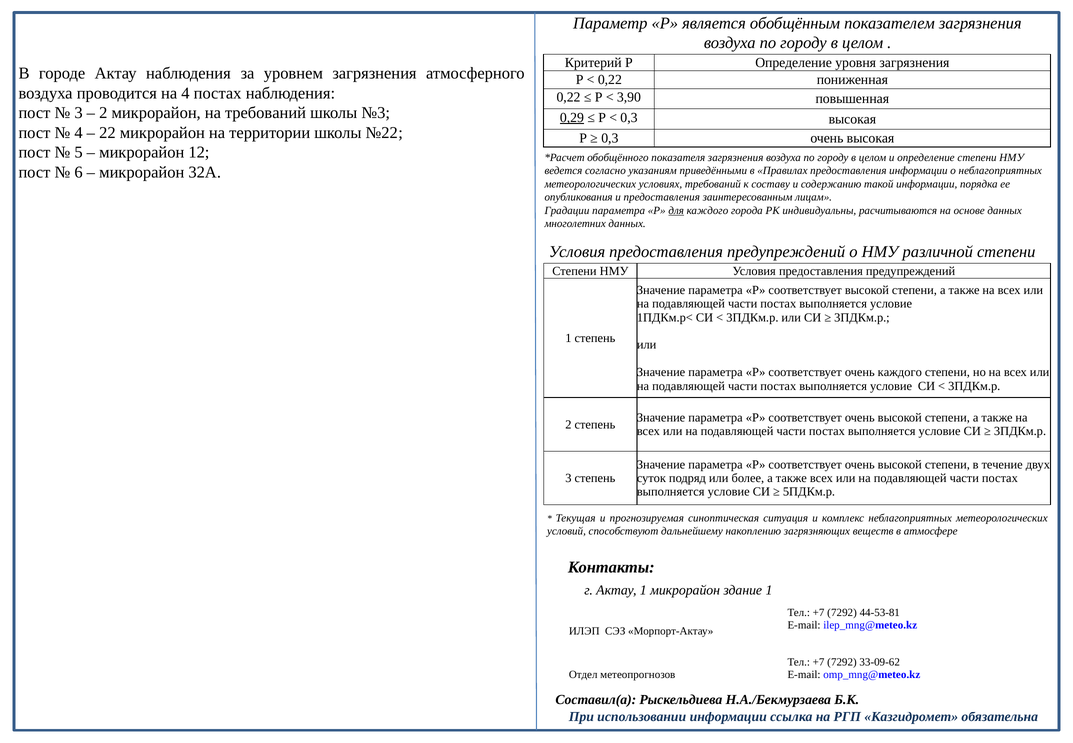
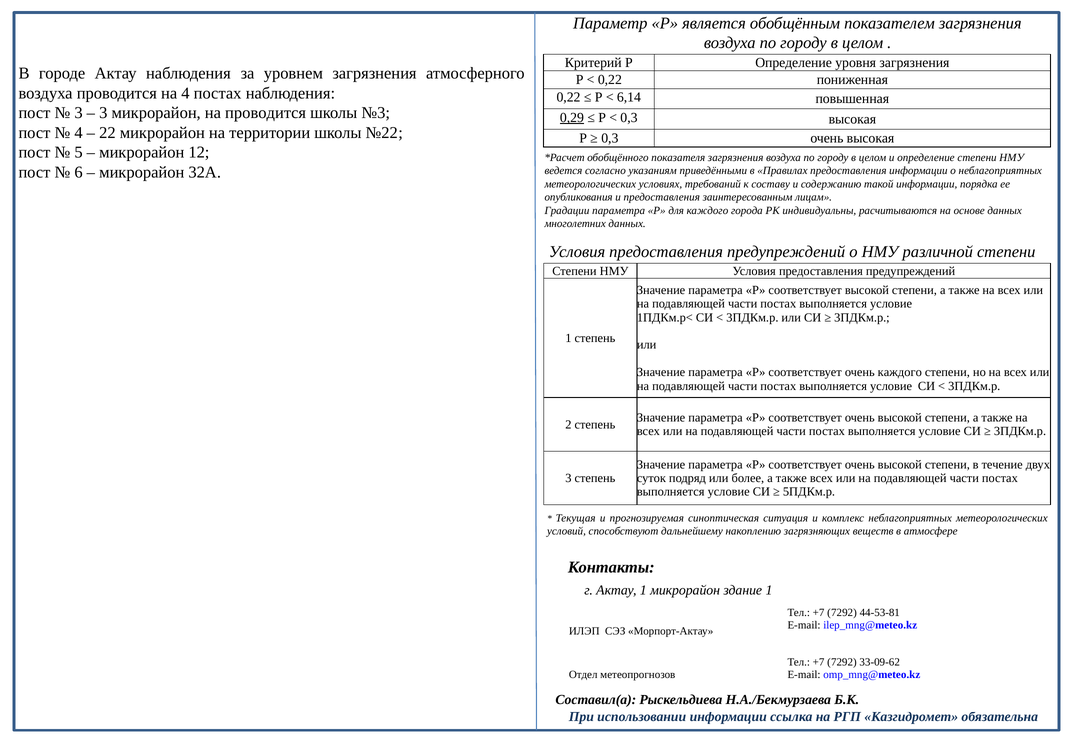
3,90: 3,90 -> 6,14
2 at (103, 113): 2 -> 3
на требований: требований -> проводится
для underline: present -> none
